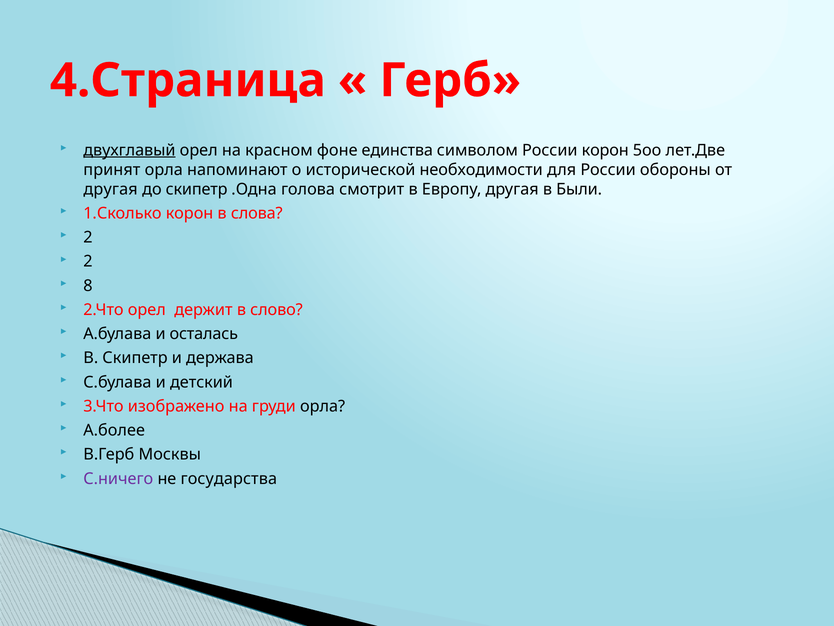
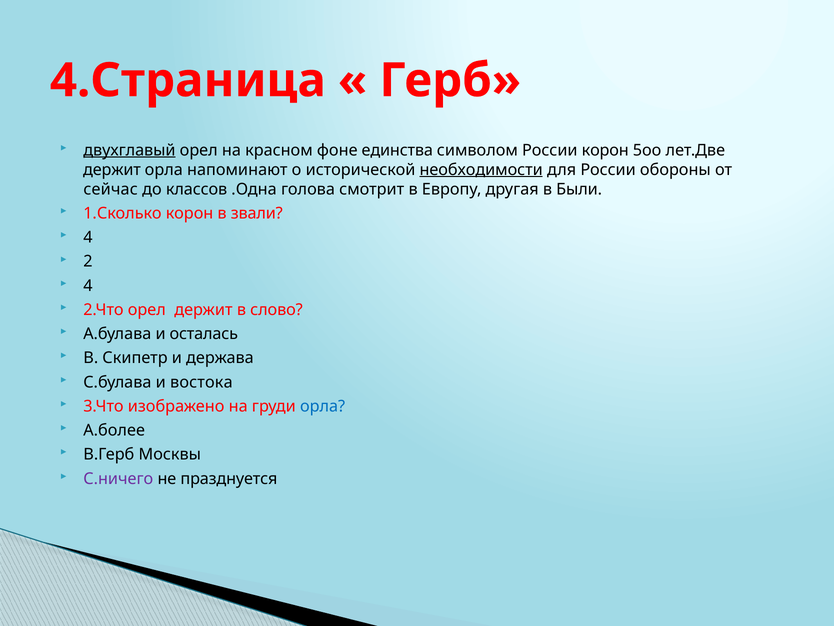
принят at (112, 170): принят -> держит
необходимости underline: none -> present
другая at (111, 189): другая -> сейчас
до скипетр: скипетр -> классов
слова: слова -> звали
2 at (88, 237): 2 -> 4
8 at (88, 285): 8 -> 4
детский: детский -> востока
орла at (323, 406) colour: black -> blue
государства: государства -> празднуется
